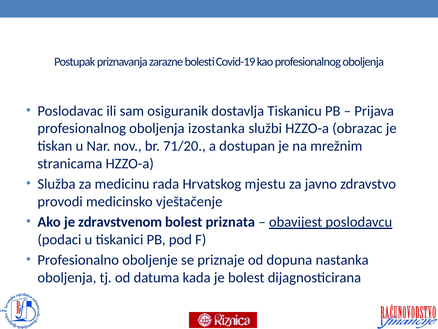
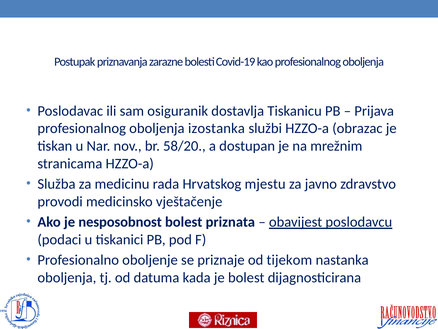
71/20: 71/20 -> 58/20
zdravstvenom: zdravstvenom -> nesposobnost
dopuna: dopuna -> tijekom
